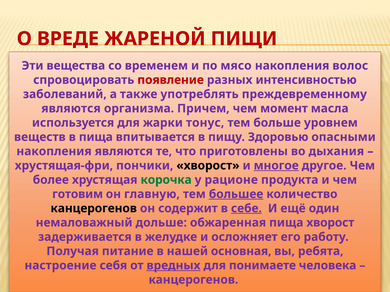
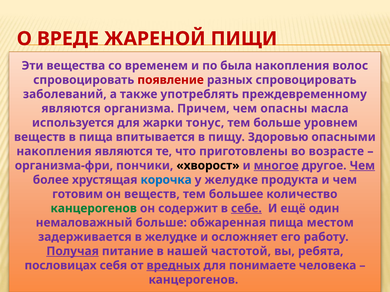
мясо: мясо -> была
разных интенсивностью: интенсивностью -> спровоцировать
момент: момент -> опасны
дыхания: дыхания -> возрасте
хрустящая-фри: хрустящая-фри -> организма-фри
Чем at (362, 166) underline: none -> present
корочка colour: green -> blue
у рационе: рационе -> желудке
он главную: главную -> веществ
большее underline: present -> none
канцерогенов at (94, 209) colour: black -> green
немаловажный дольше: дольше -> больше
пища хворост: хворост -> местом
Получая underline: none -> present
основная: основная -> частотой
настроение: настроение -> пословицах
